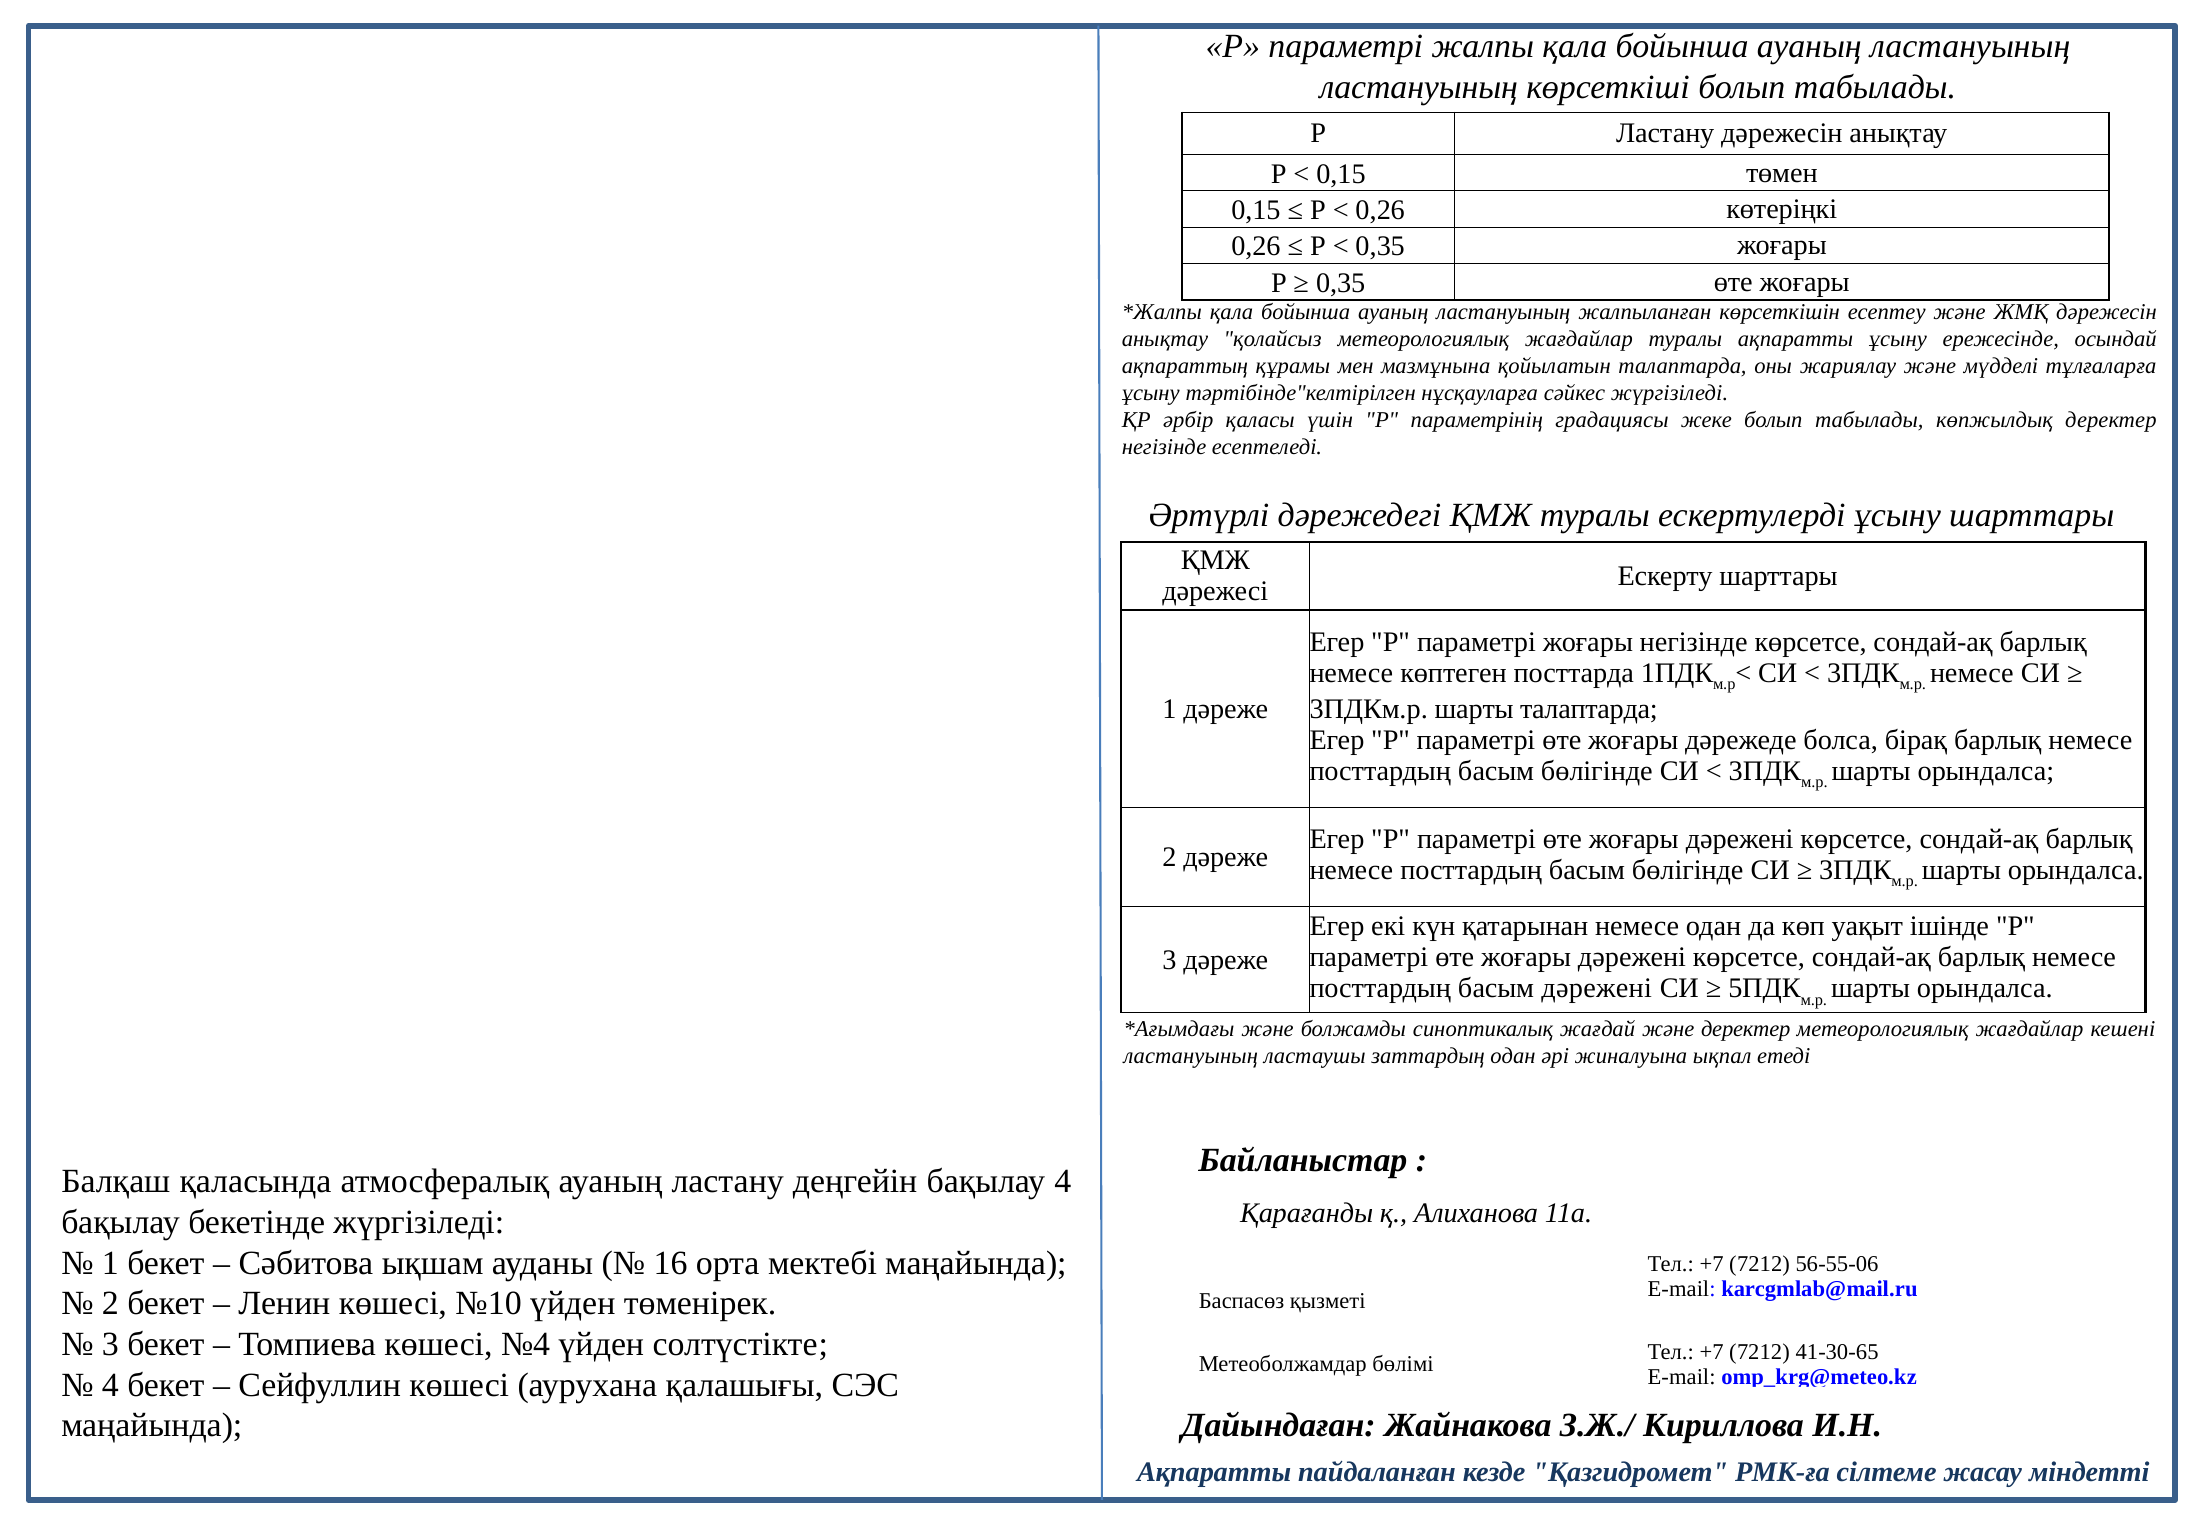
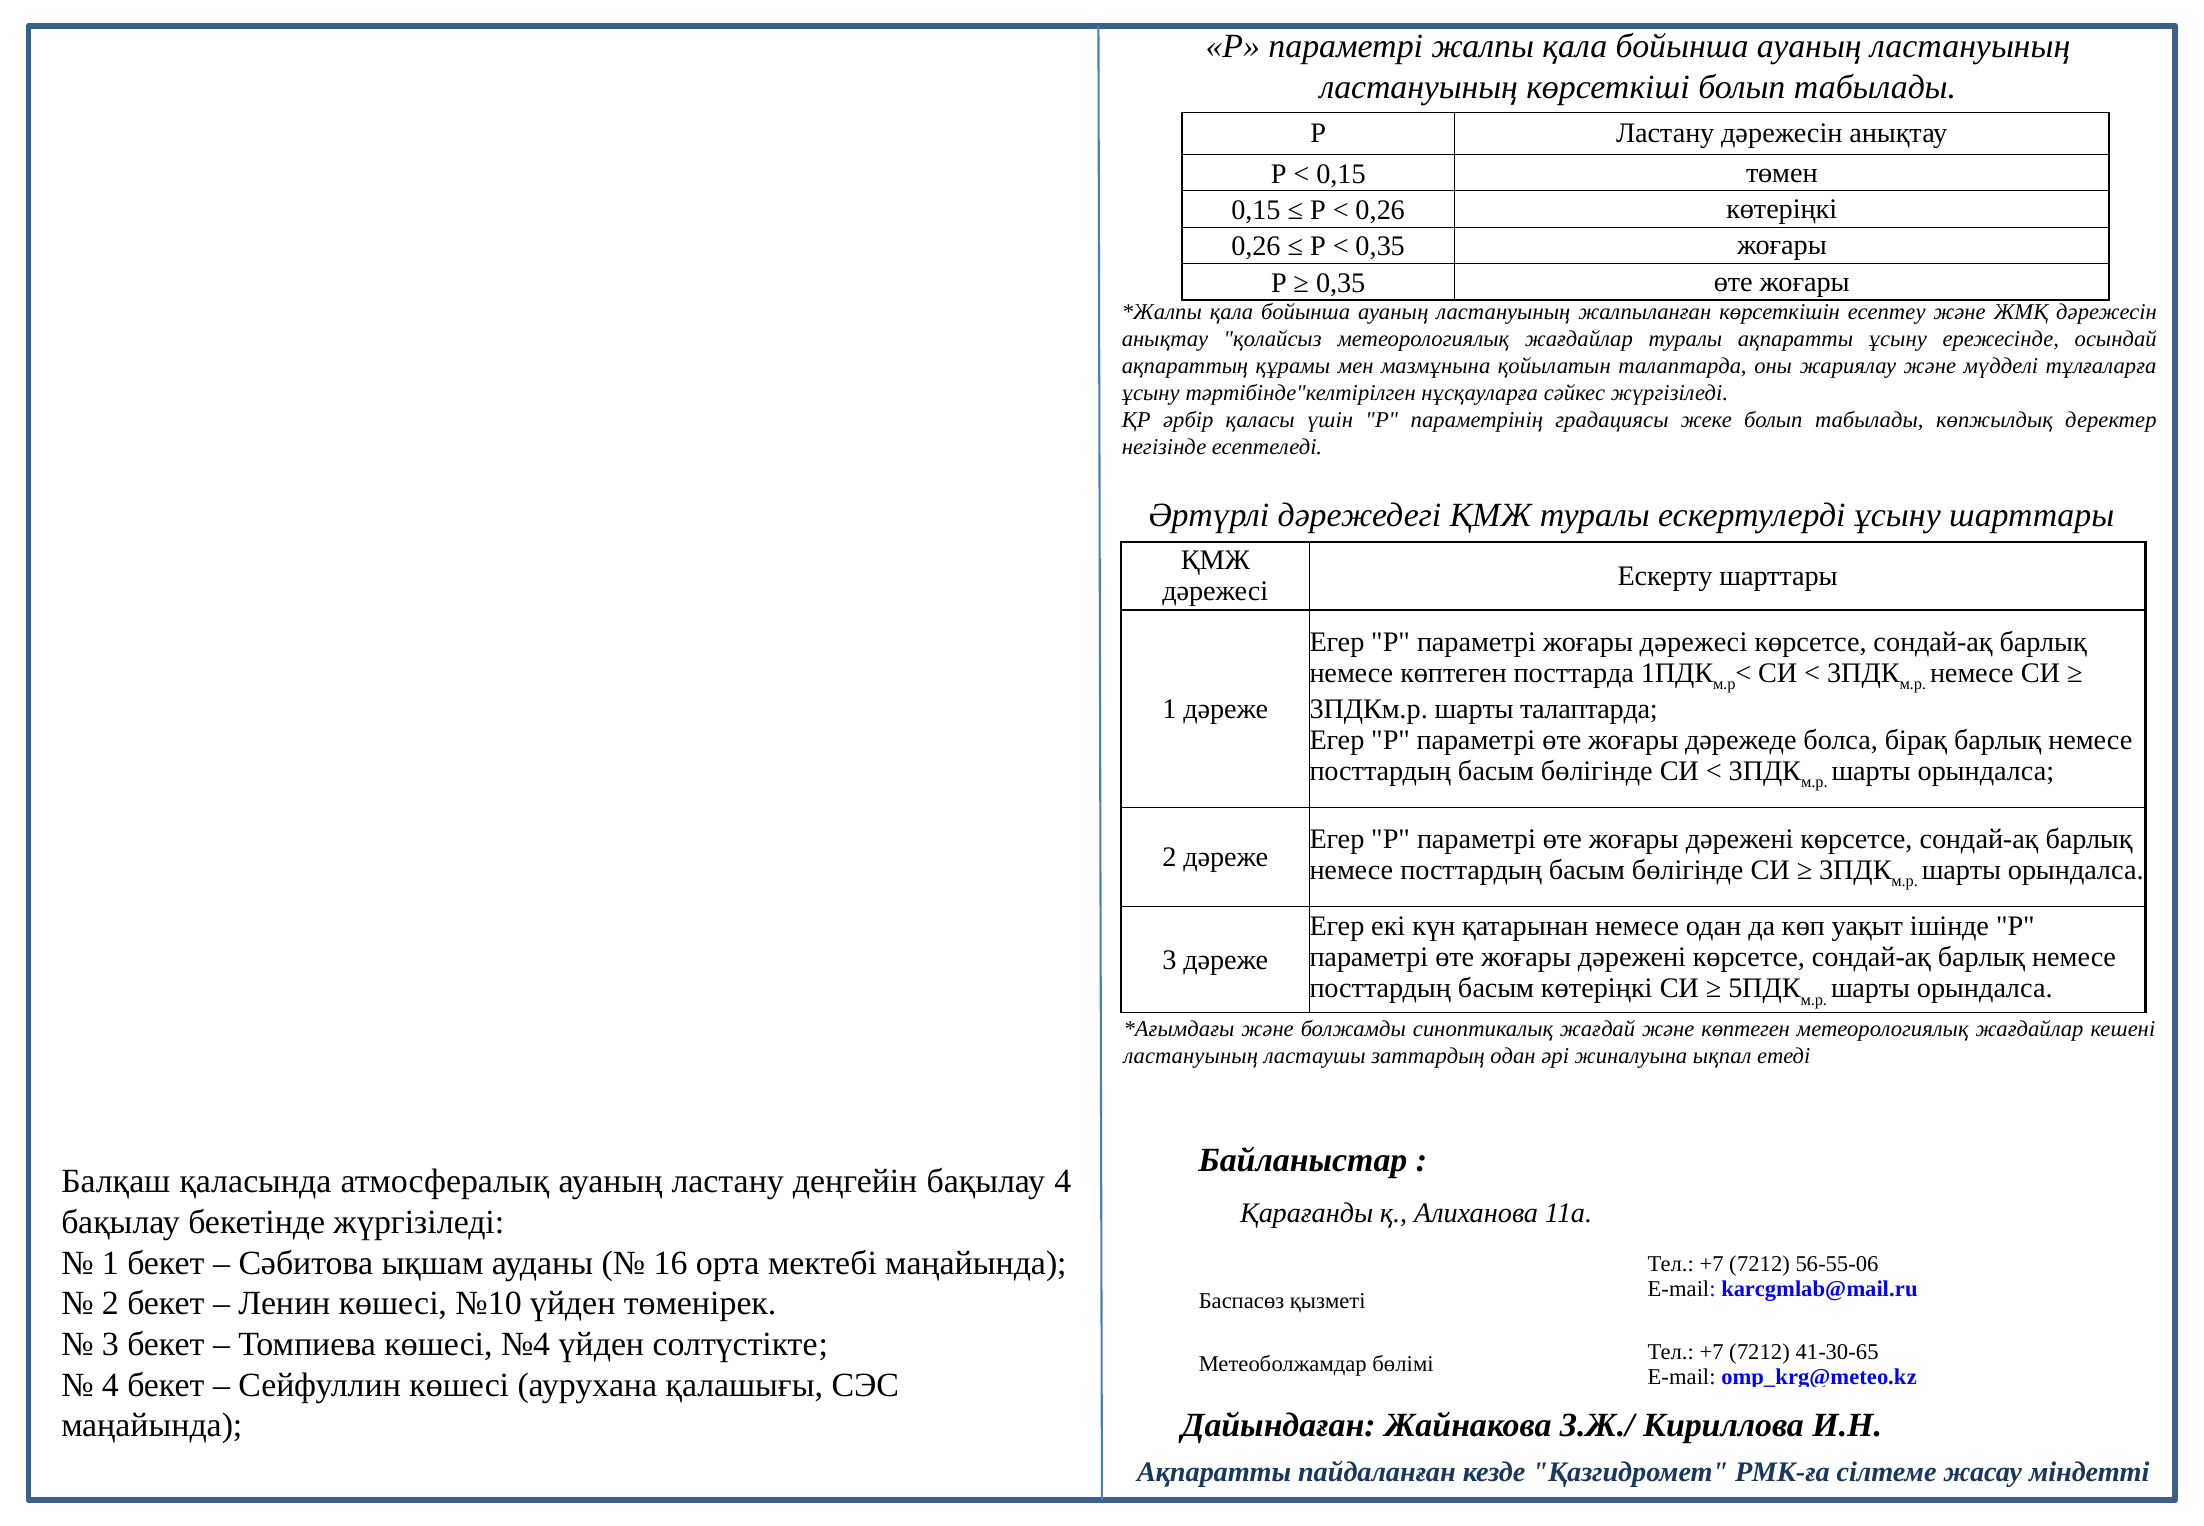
жоғары негізінде: негізінде -> дәрежесі
басым дәрежені: дәрежені -> көтеріңкі
және деректер: деректер -> көптеген
